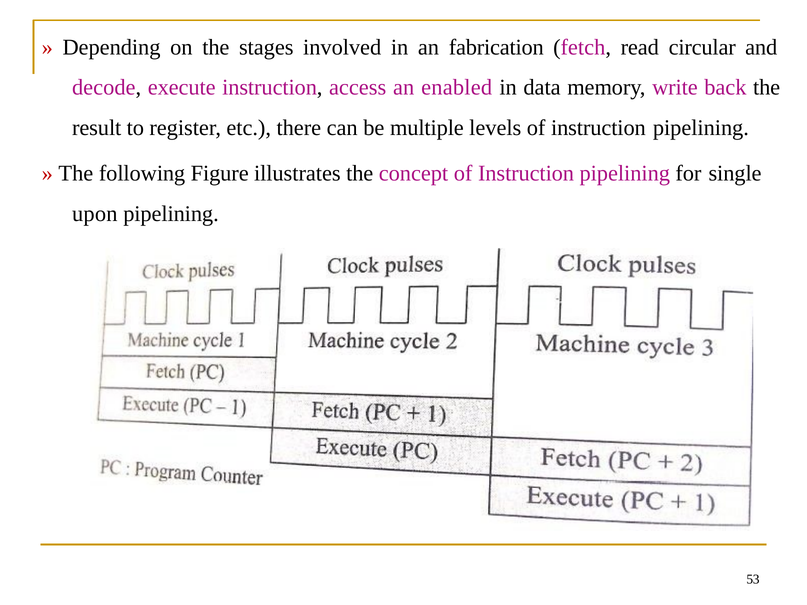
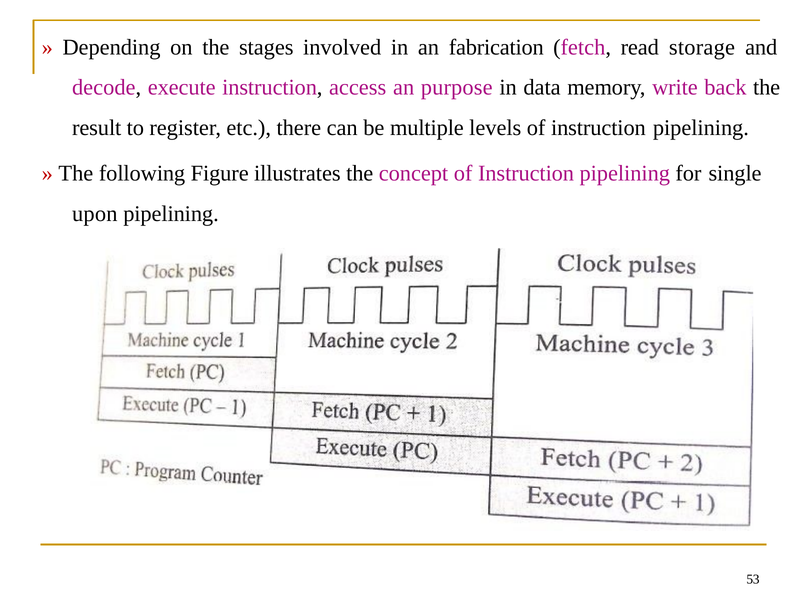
circular: circular -> storage
enabled: enabled -> purpose
